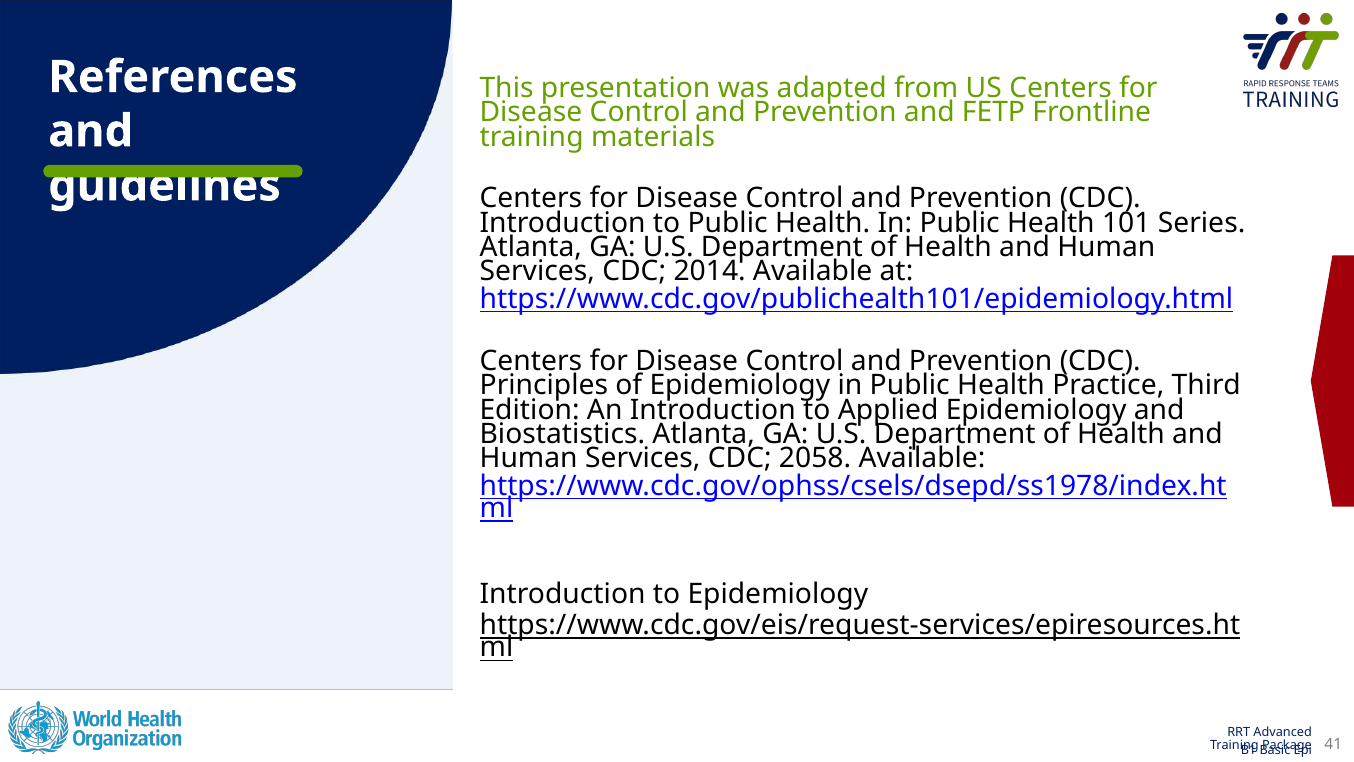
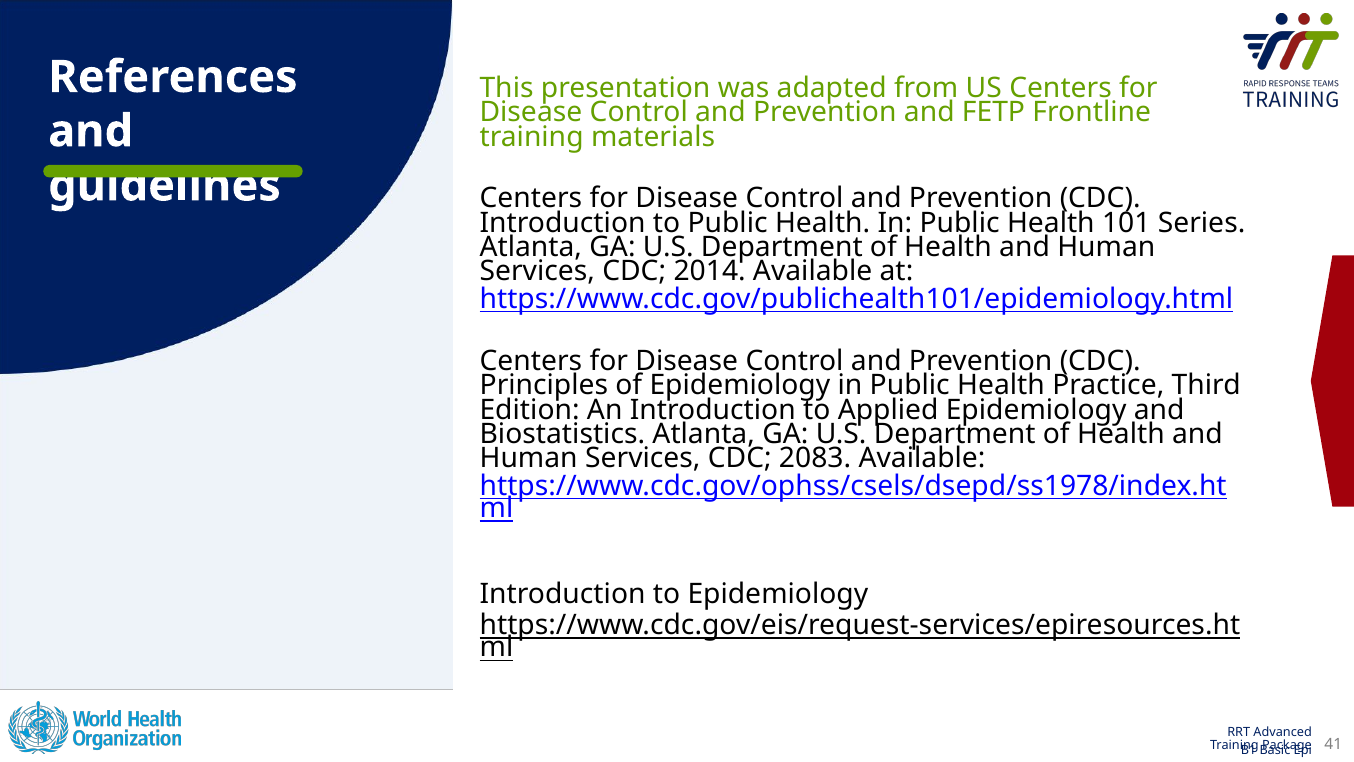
2058: 2058 -> 2083
